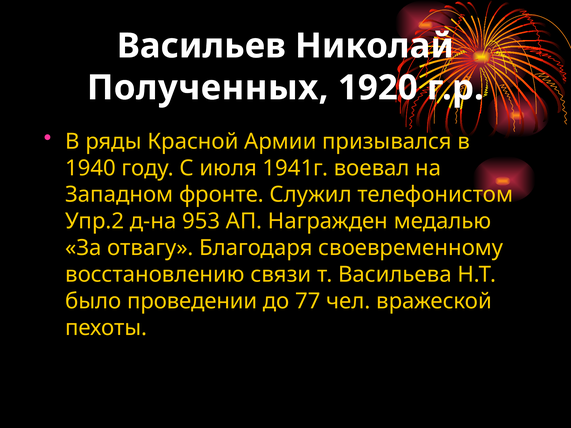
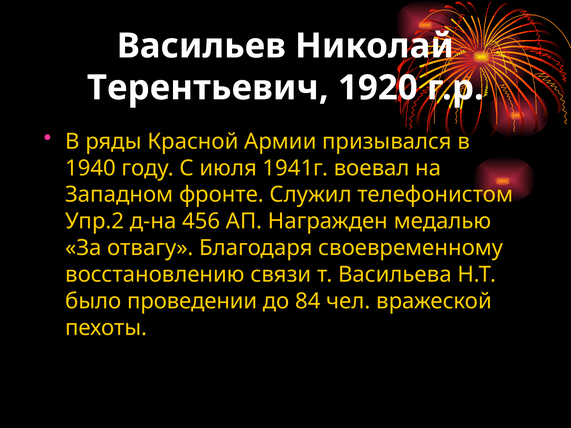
Полученных: Полученных -> Терентьевич
953: 953 -> 456
77: 77 -> 84
